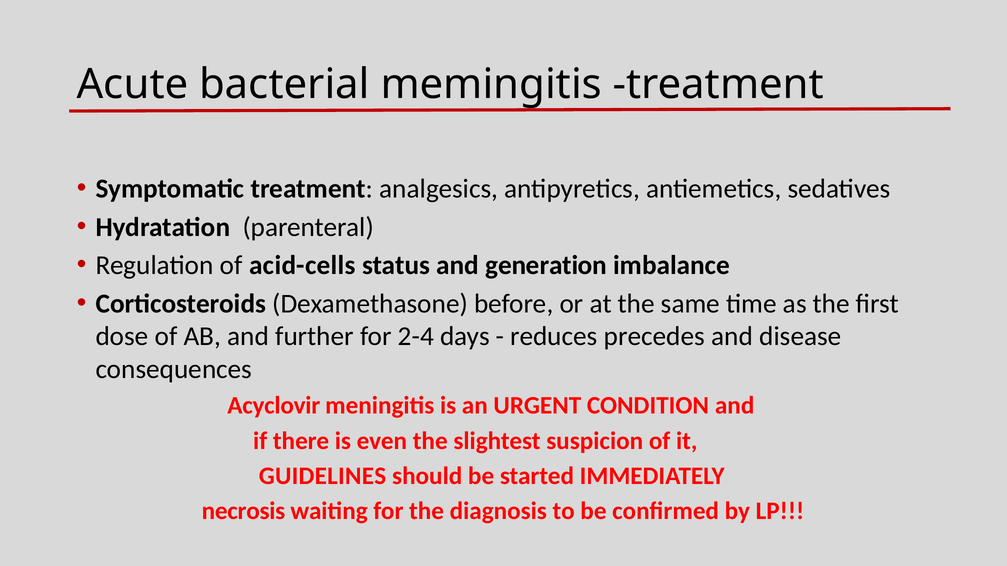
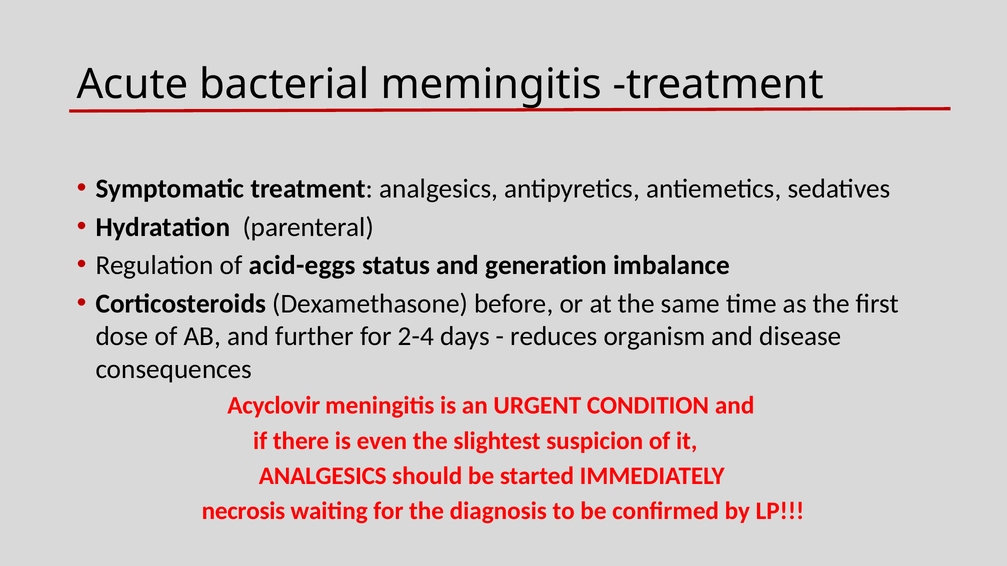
acid-cells: acid-cells -> acid-eggs
precedes: precedes -> organism
GUIDELINES at (322, 476): GUIDELINES -> ANALGESICS
